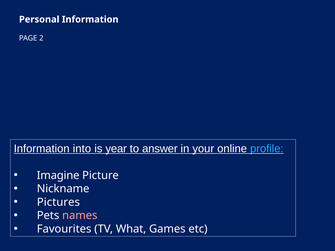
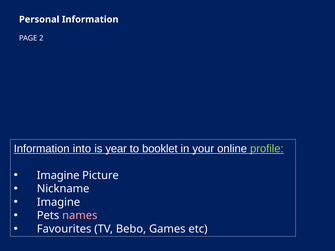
answer: answer -> booklet
profile colour: light blue -> light green
Pictures at (58, 202): Pictures -> Imagine
What: What -> Bebo
